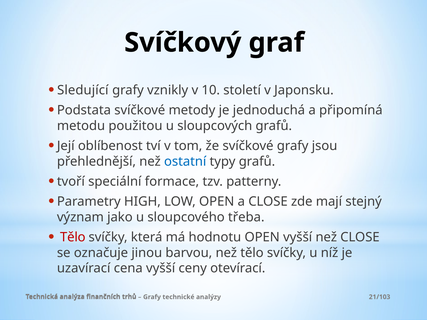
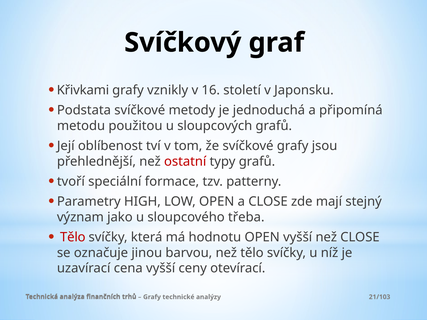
Sledující: Sledující -> Křivkami
10: 10 -> 16
ostatní colour: blue -> red
